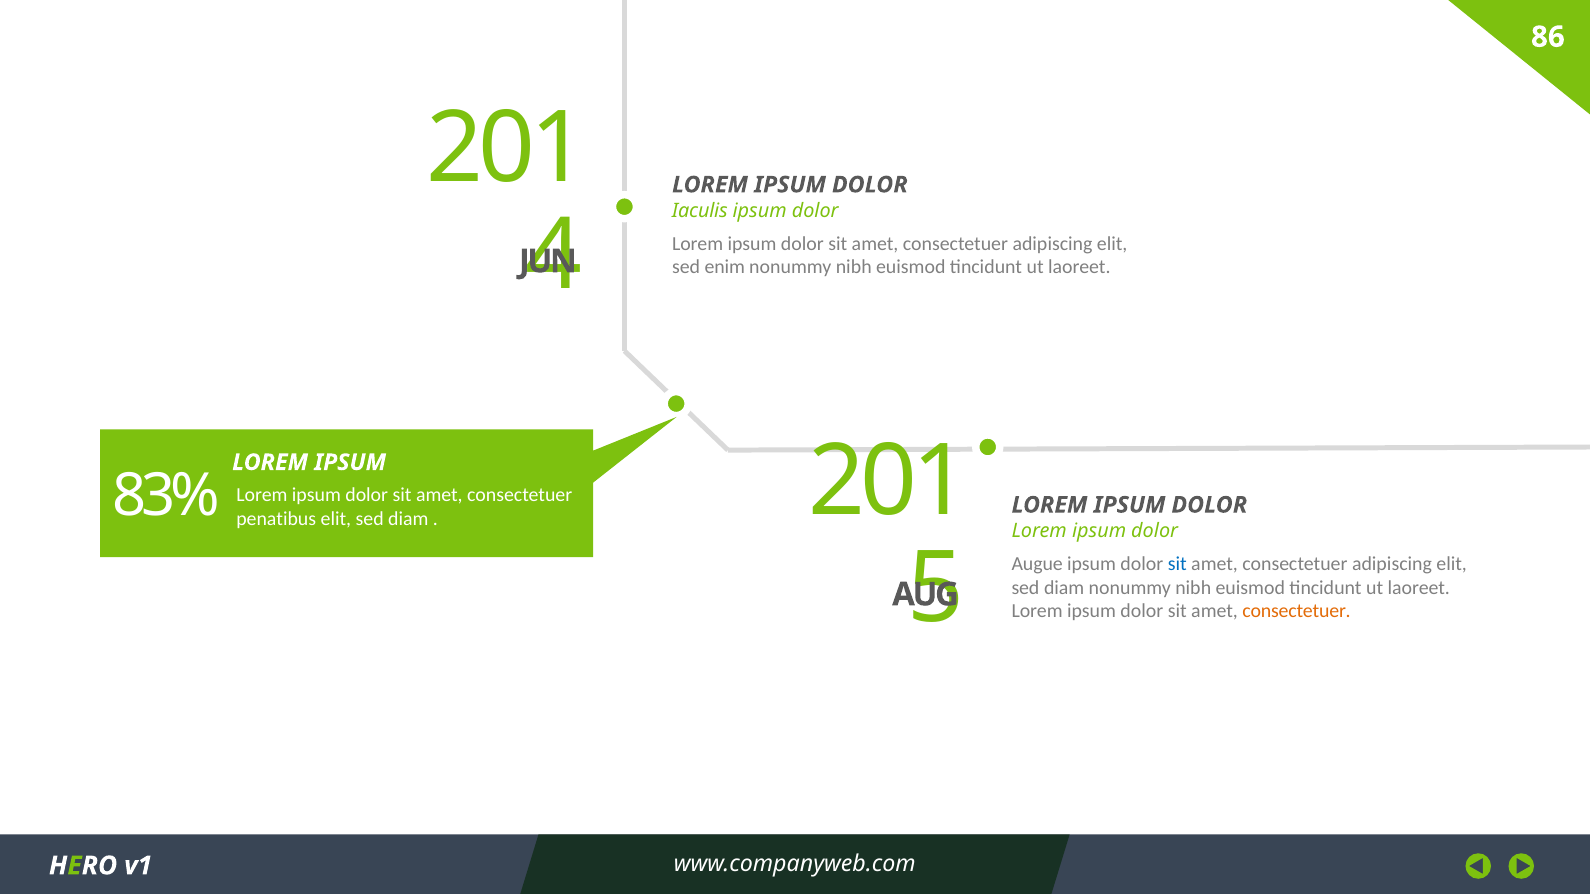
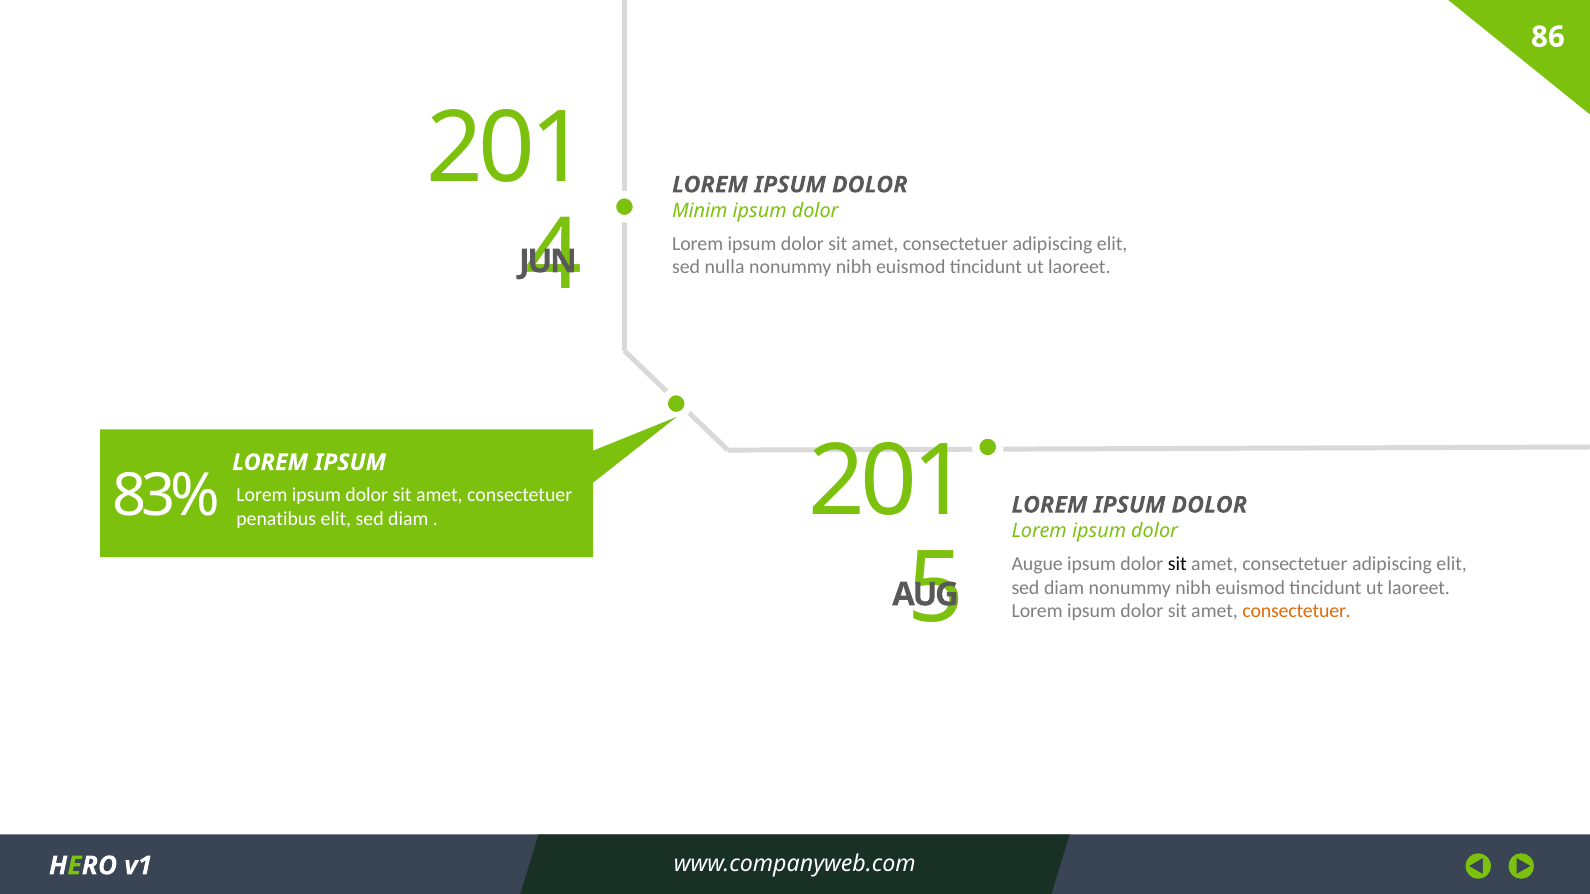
Iaculis: Iaculis -> Minim
enim: enim -> nulla
sit at (1177, 564) colour: blue -> black
